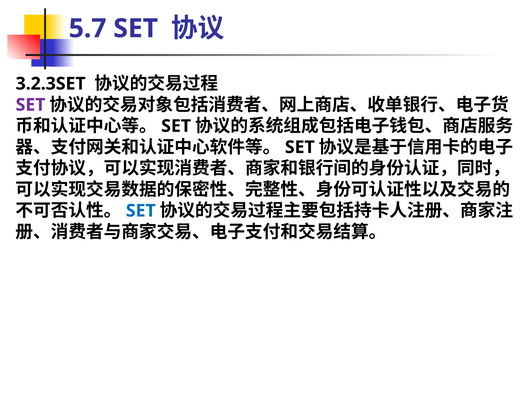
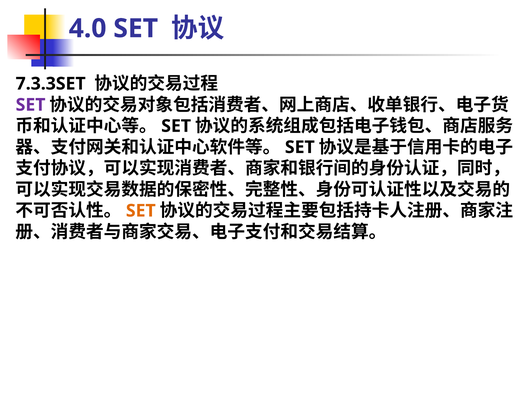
5.7: 5.7 -> 4.0
3.2.3SET: 3.2.3SET -> 7.3.3SET
SET at (141, 211) colour: blue -> orange
